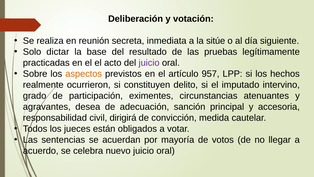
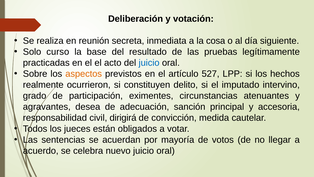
sitúe: sitúe -> cosa
dictar: dictar -> curso
juicio at (149, 63) colour: purple -> blue
957: 957 -> 527
